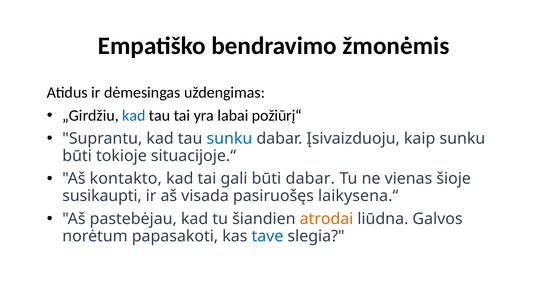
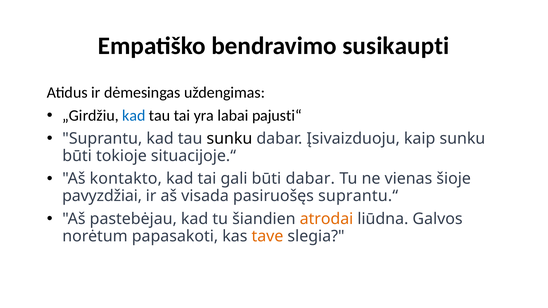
žmonėmis: žmonėmis -> susikaupti
požiūrį“: požiūrį“ -> pajusti“
sunku at (229, 139) colour: blue -> black
susikaupti: susikaupti -> pavyzdžiai
laikysena.“: laikysena.“ -> suprantu.“
tave colour: blue -> orange
